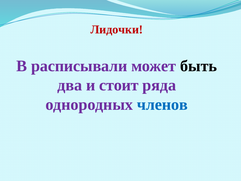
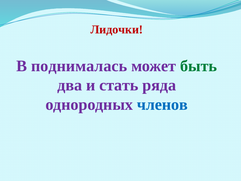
расписывали: расписывали -> поднималась
быть colour: black -> green
стоит: стоит -> стать
